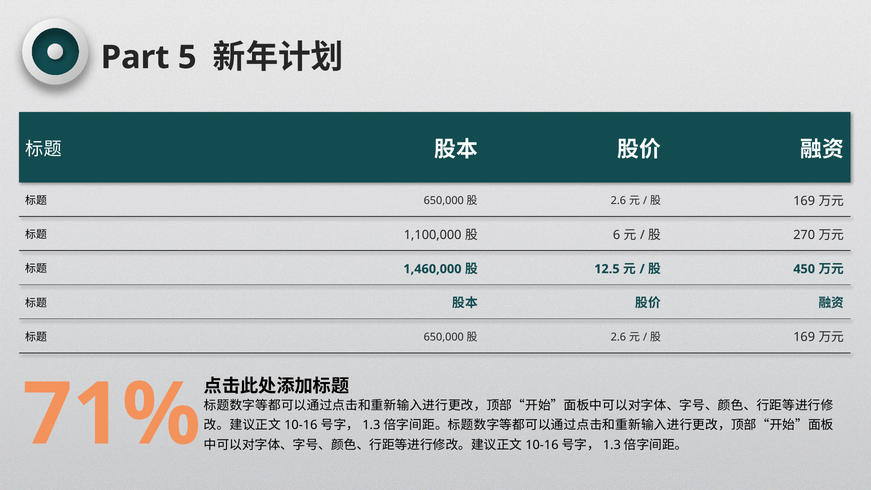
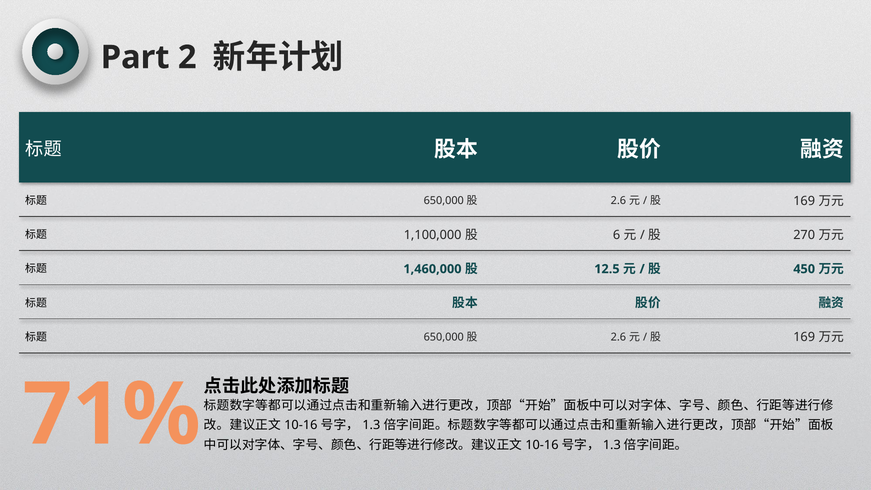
5: 5 -> 2
